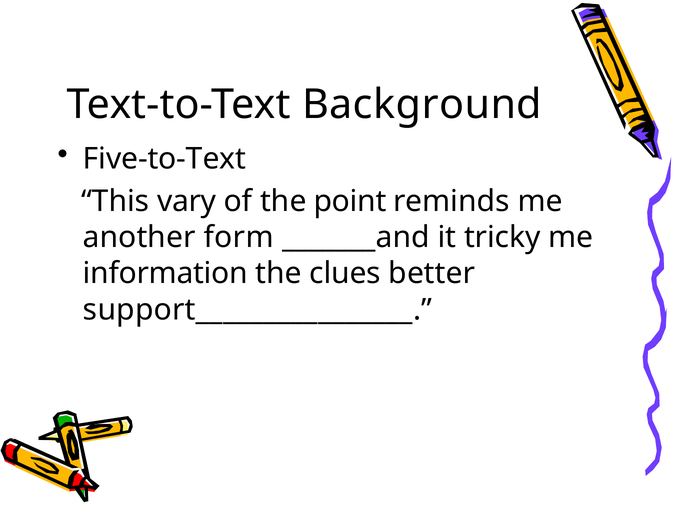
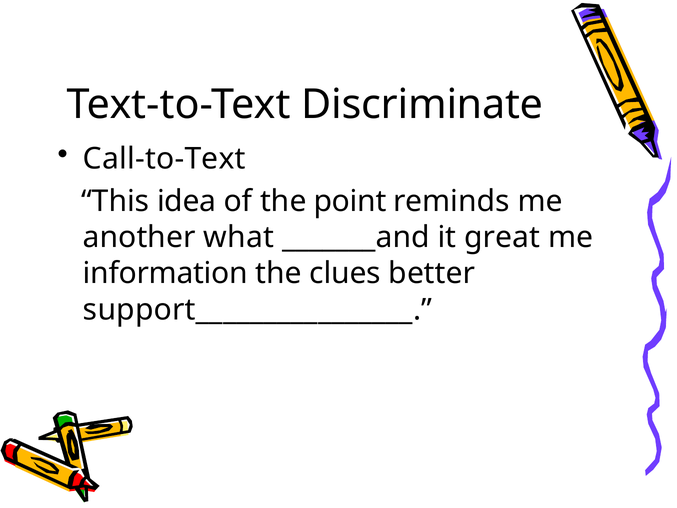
Background: Background -> Discriminate
Five-to-Text: Five-to-Text -> Call-to-Text
vary: vary -> idea
form: form -> what
tricky: tricky -> great
